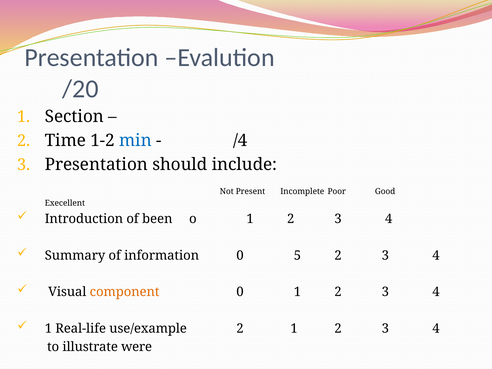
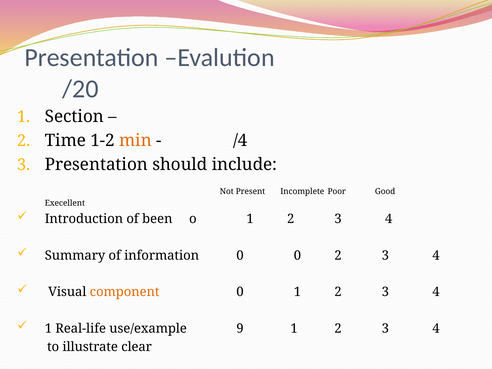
min colour: blue -> orange
0 5: 5 -> 0
use/example 2: 2 -> 9
were: were -> clear
